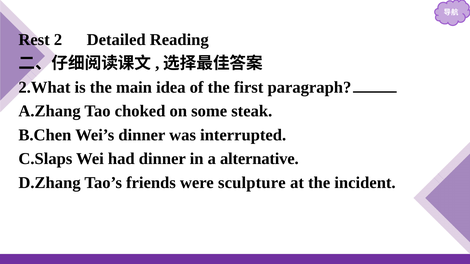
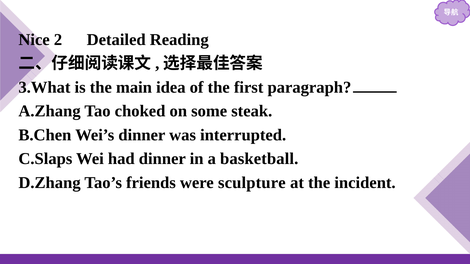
Rest: Rest -> Nice
2.What: 2.What -> 3.What
alternative: alternative -> basketball
